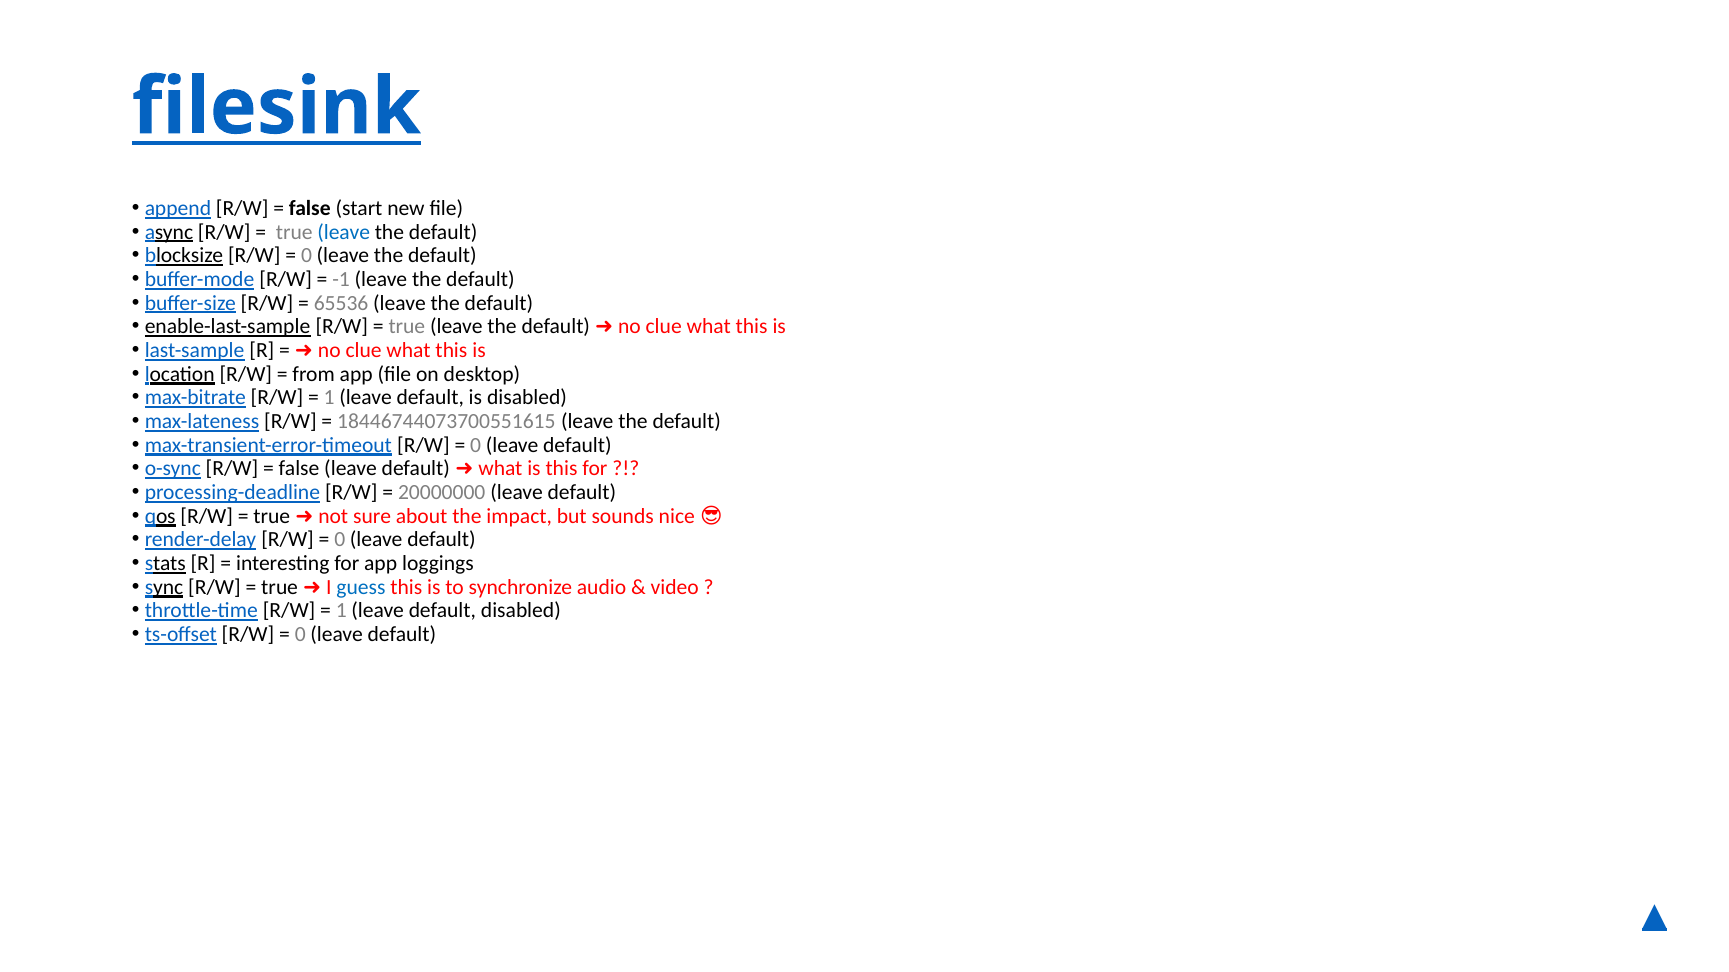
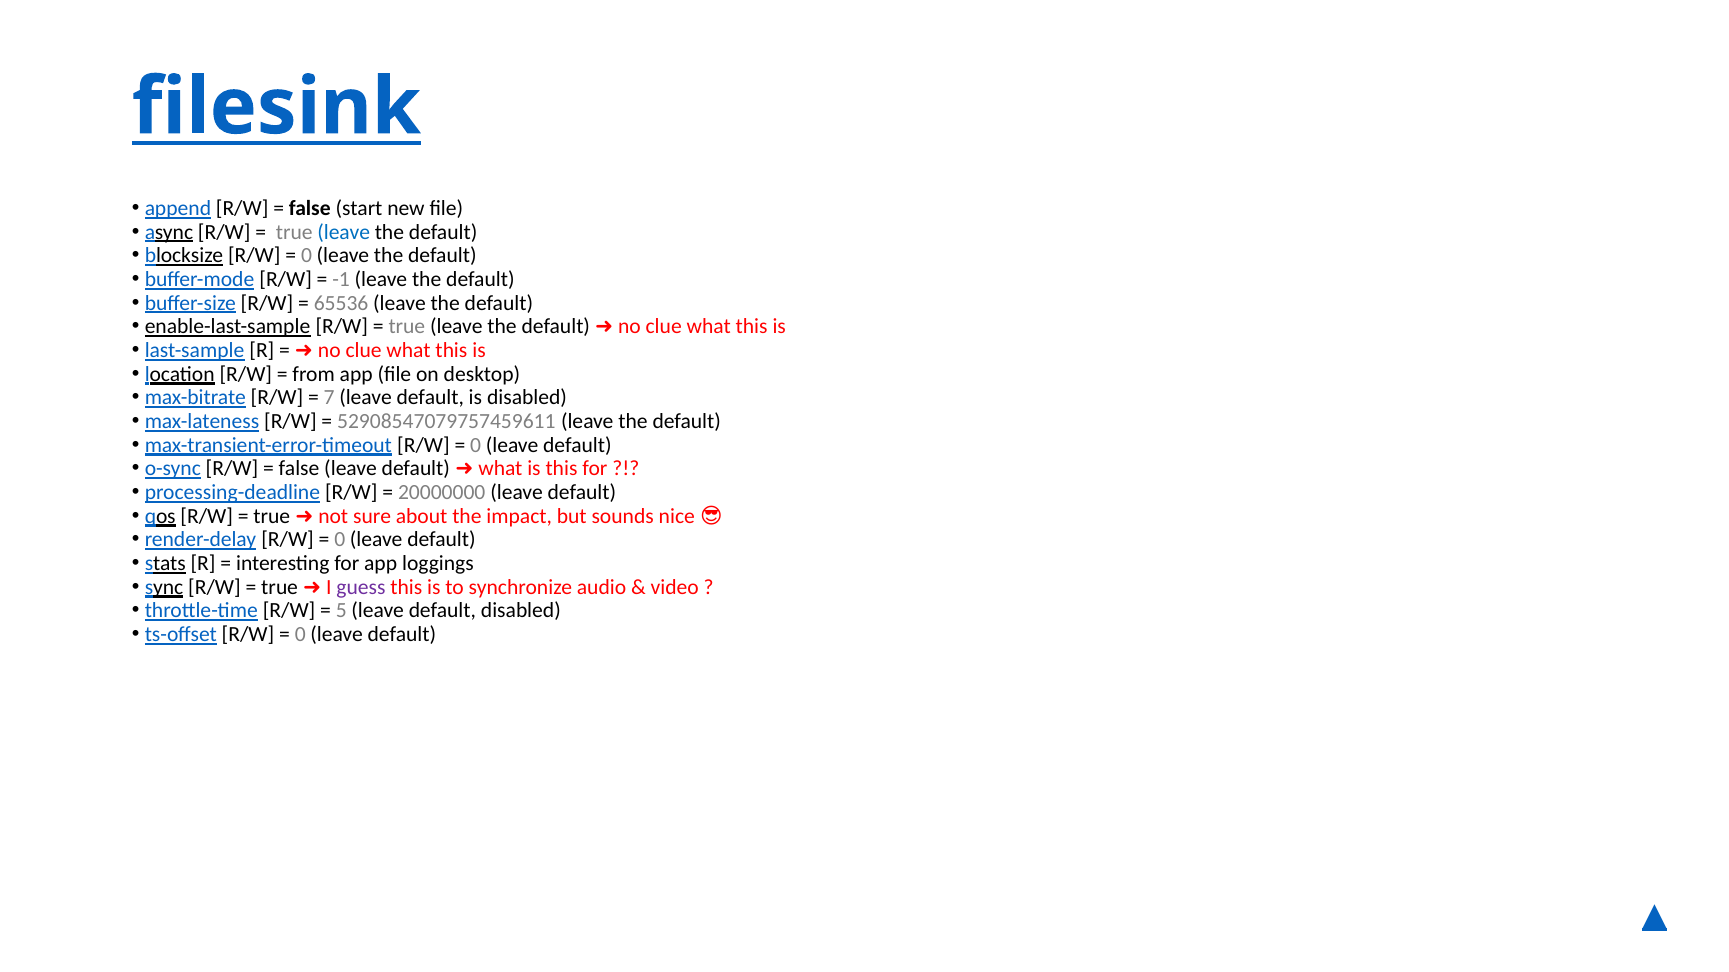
1 at (329, 398): 1 -> 7
18446744073700551615: 18446744073700551615 -> 52908547079757459611
guess colour: blue -> purple
1 at (341, 611): 1 -> 5
